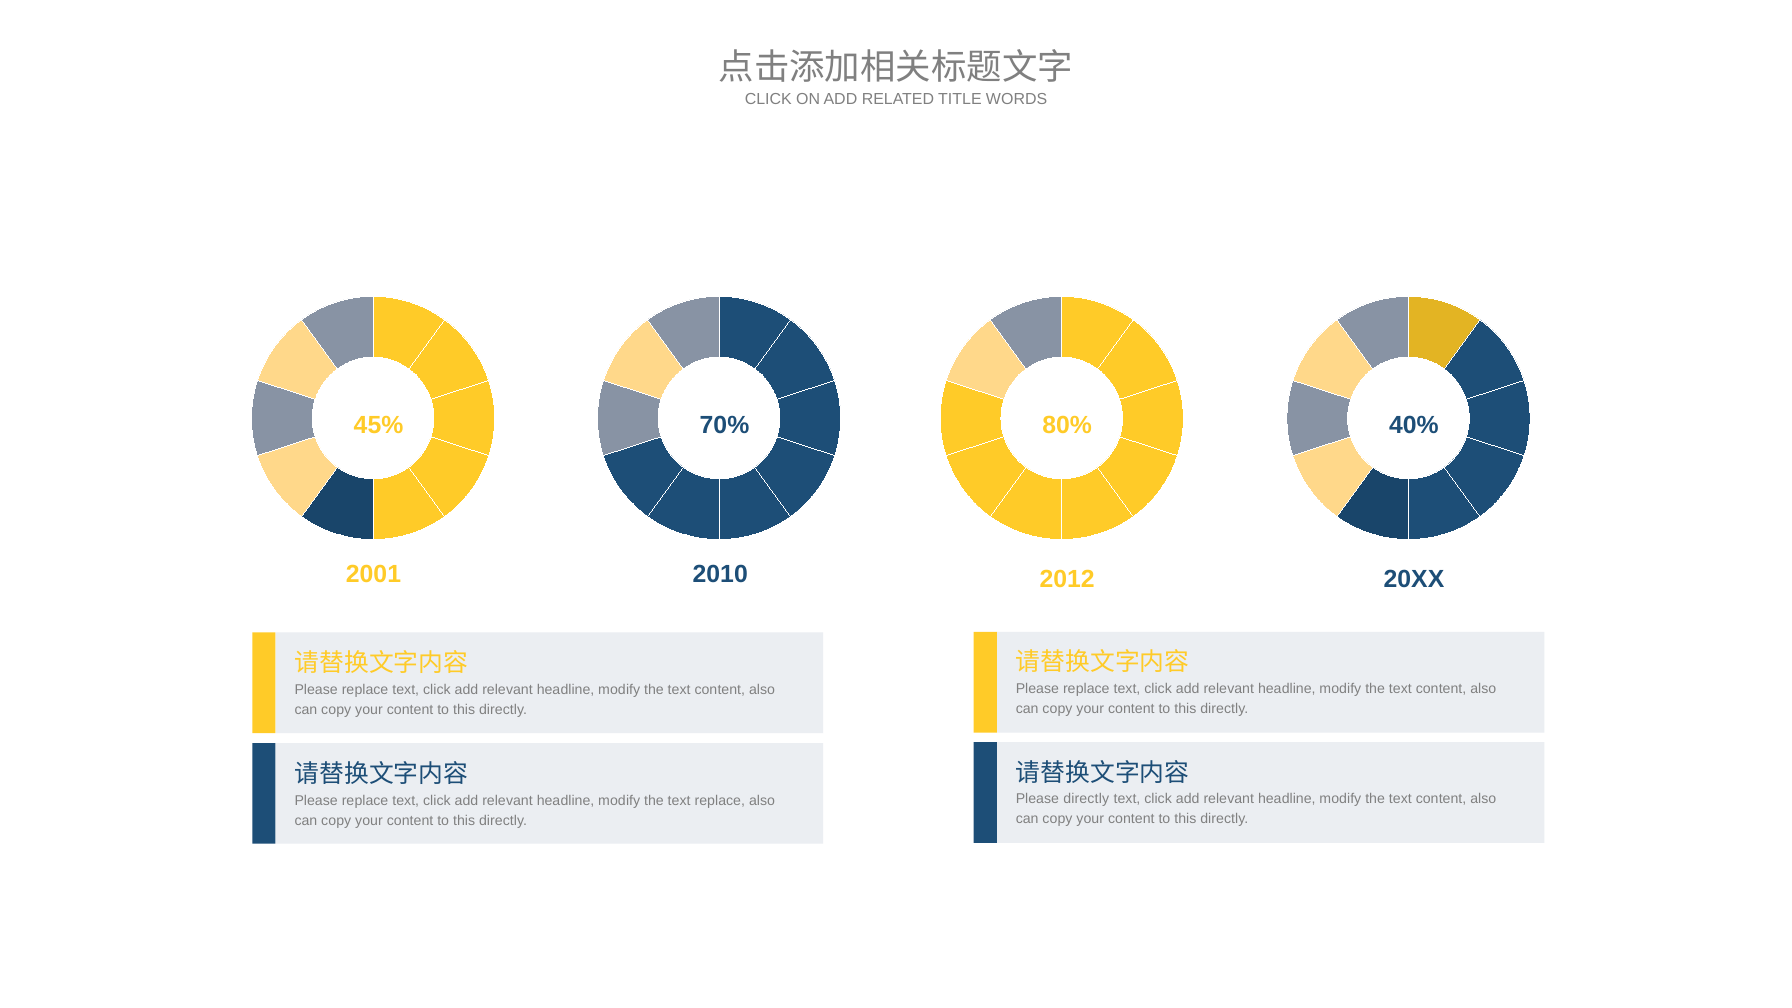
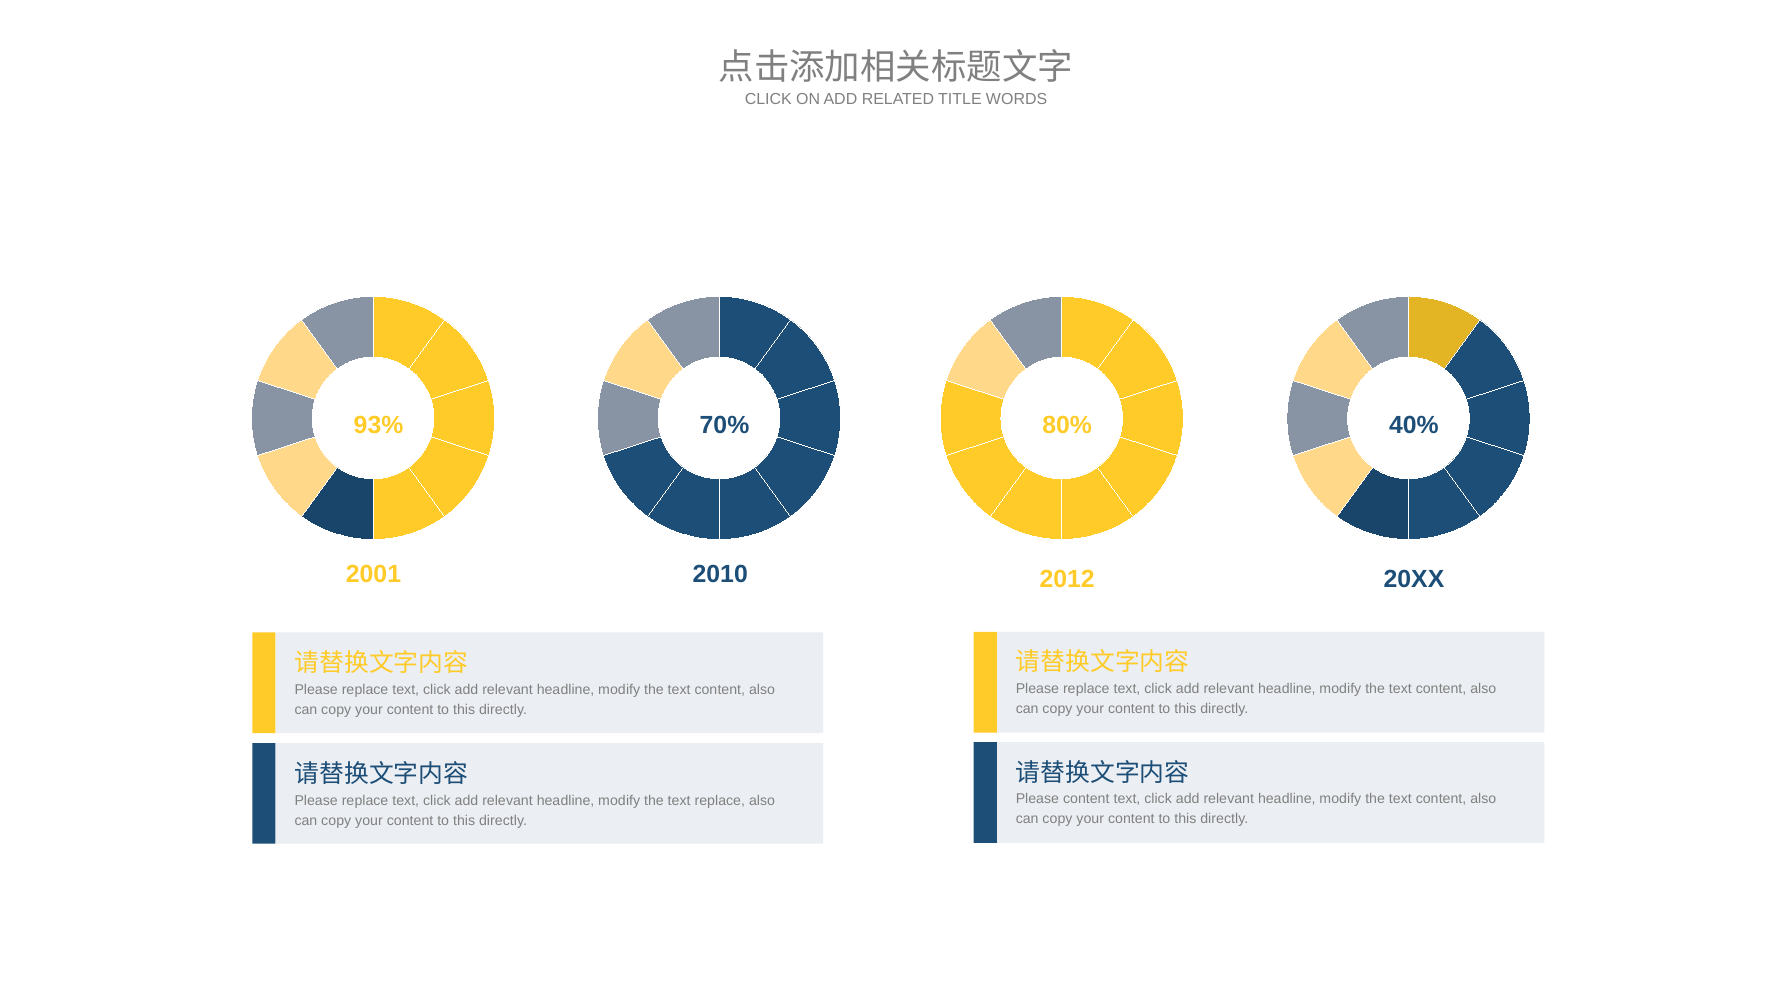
45%: 45% -> 93%
Please directly: directly -> content
